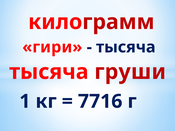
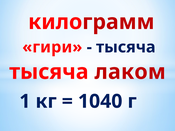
груши: груши -> лаком
7716: 7716 -> 1040
